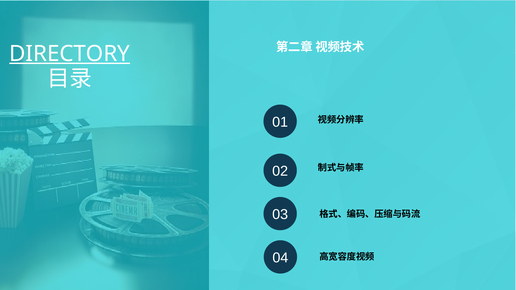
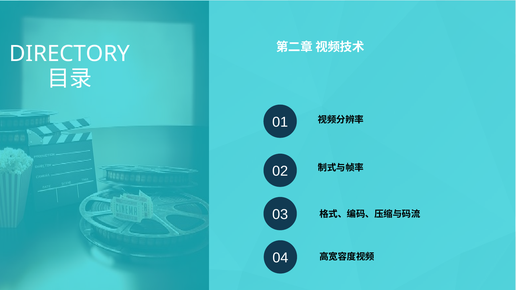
DIRECTORY underline: present -> none
